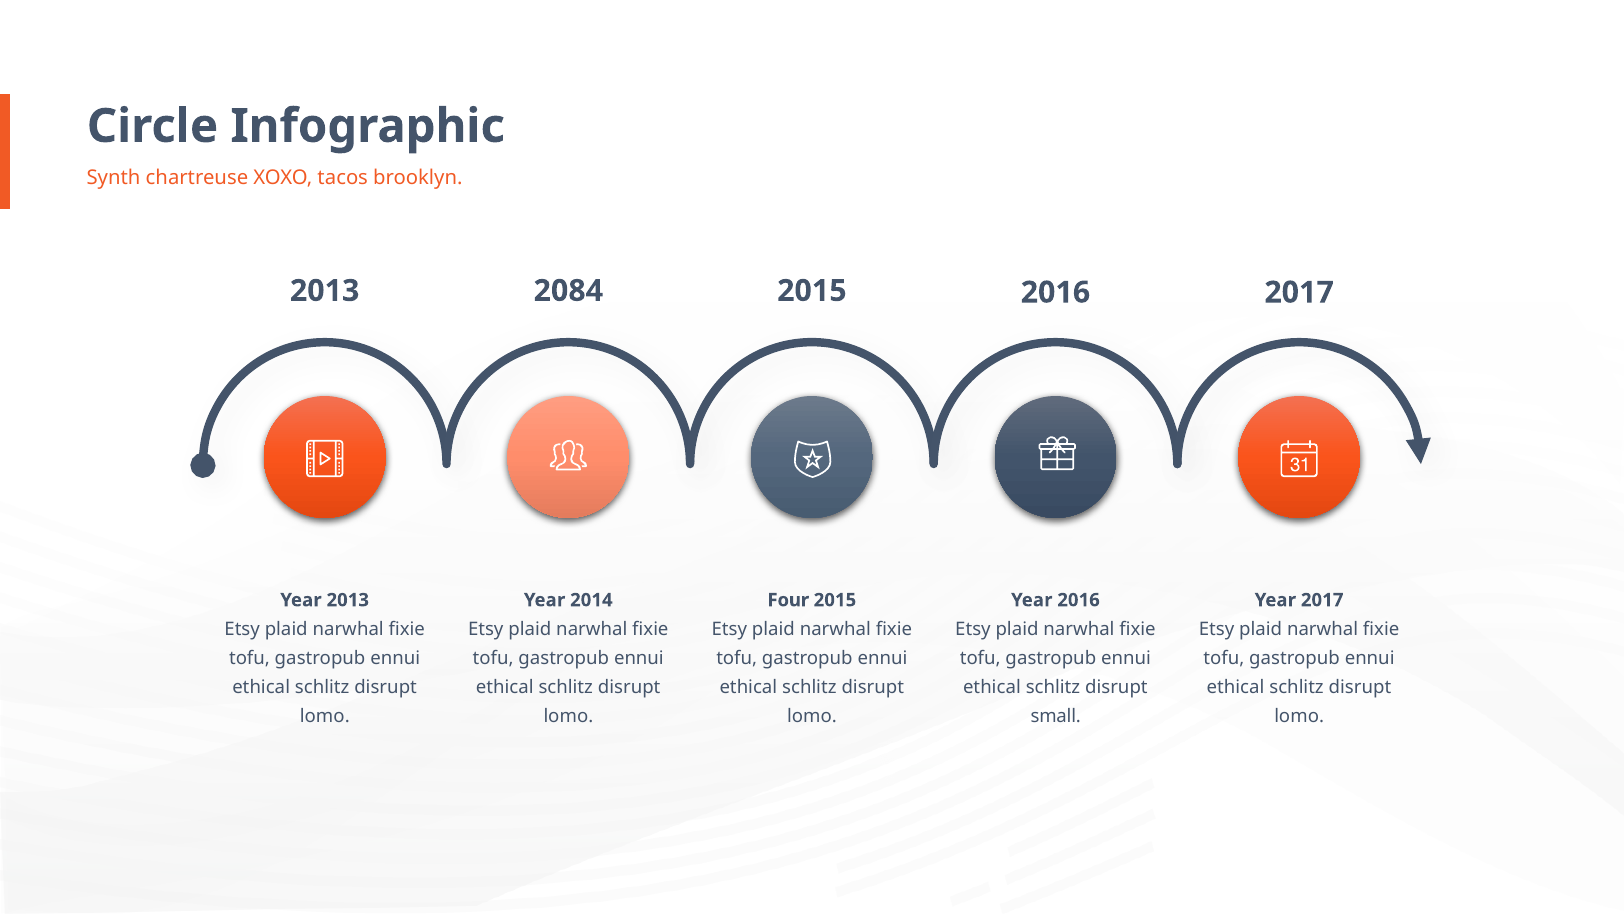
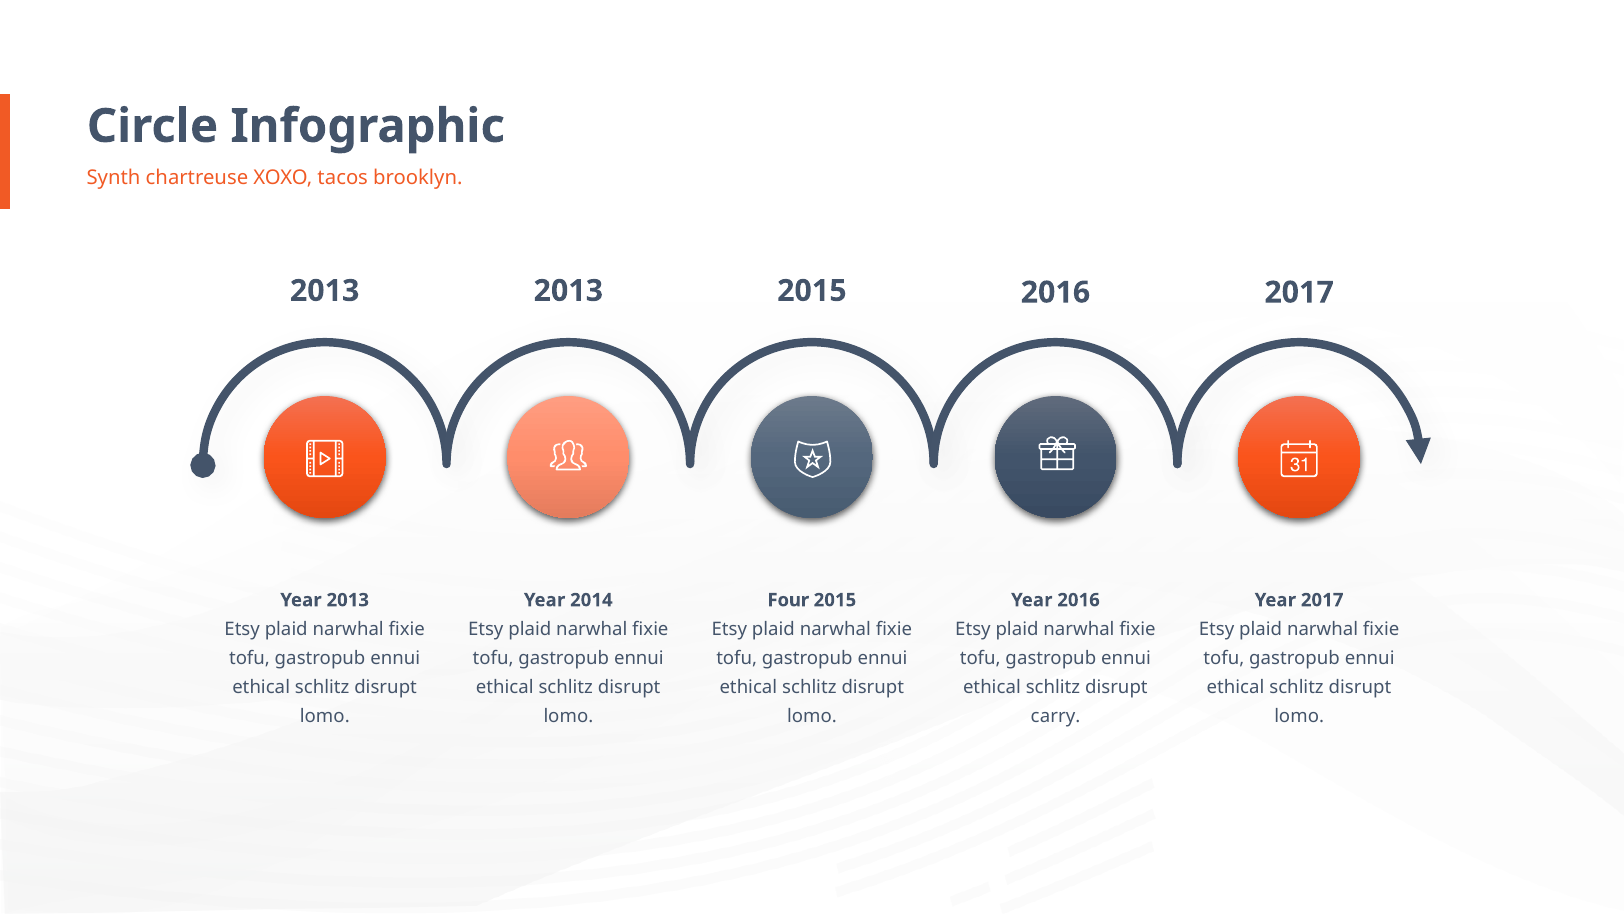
2013 2084: 2084 -> 2013
small: small -> carry
